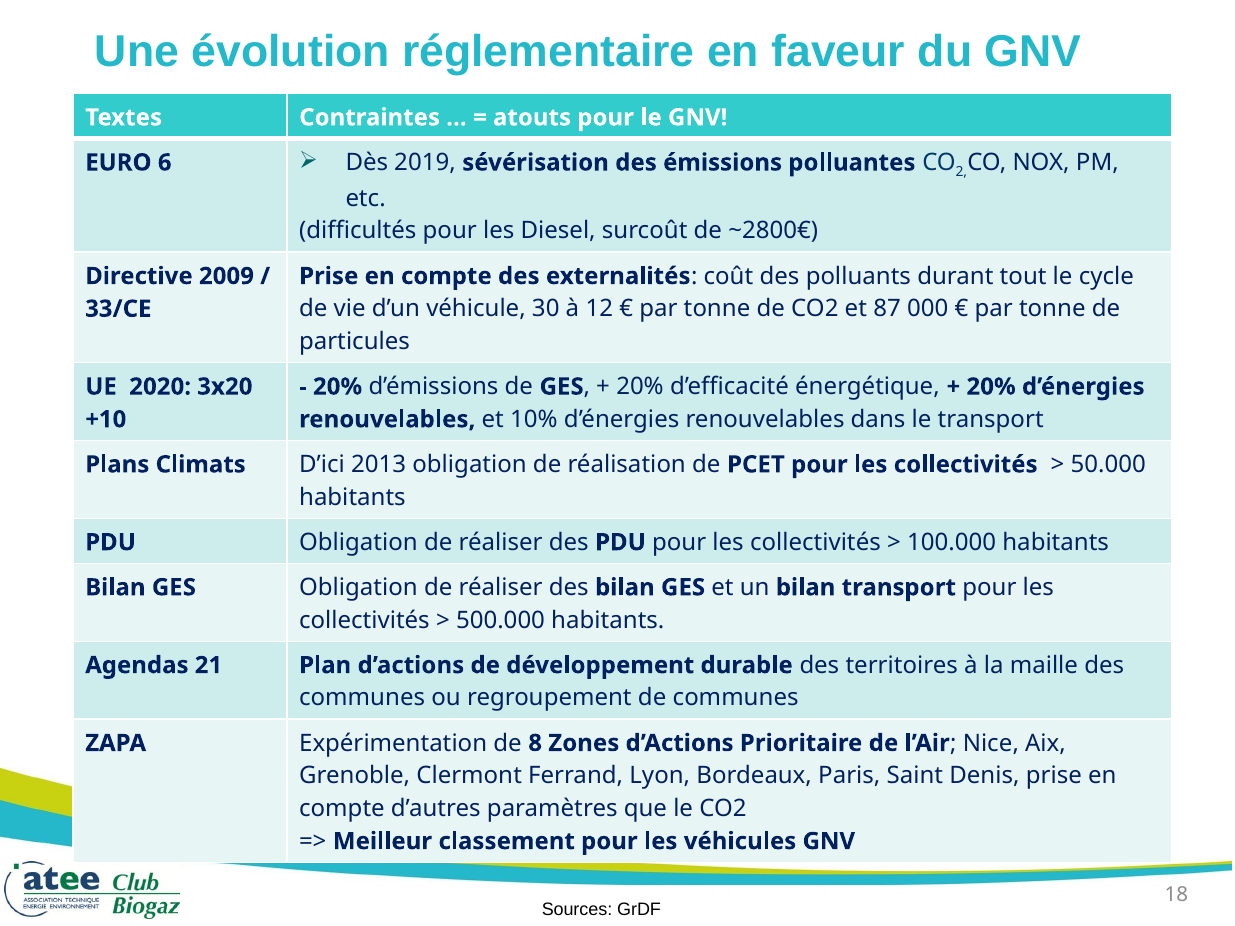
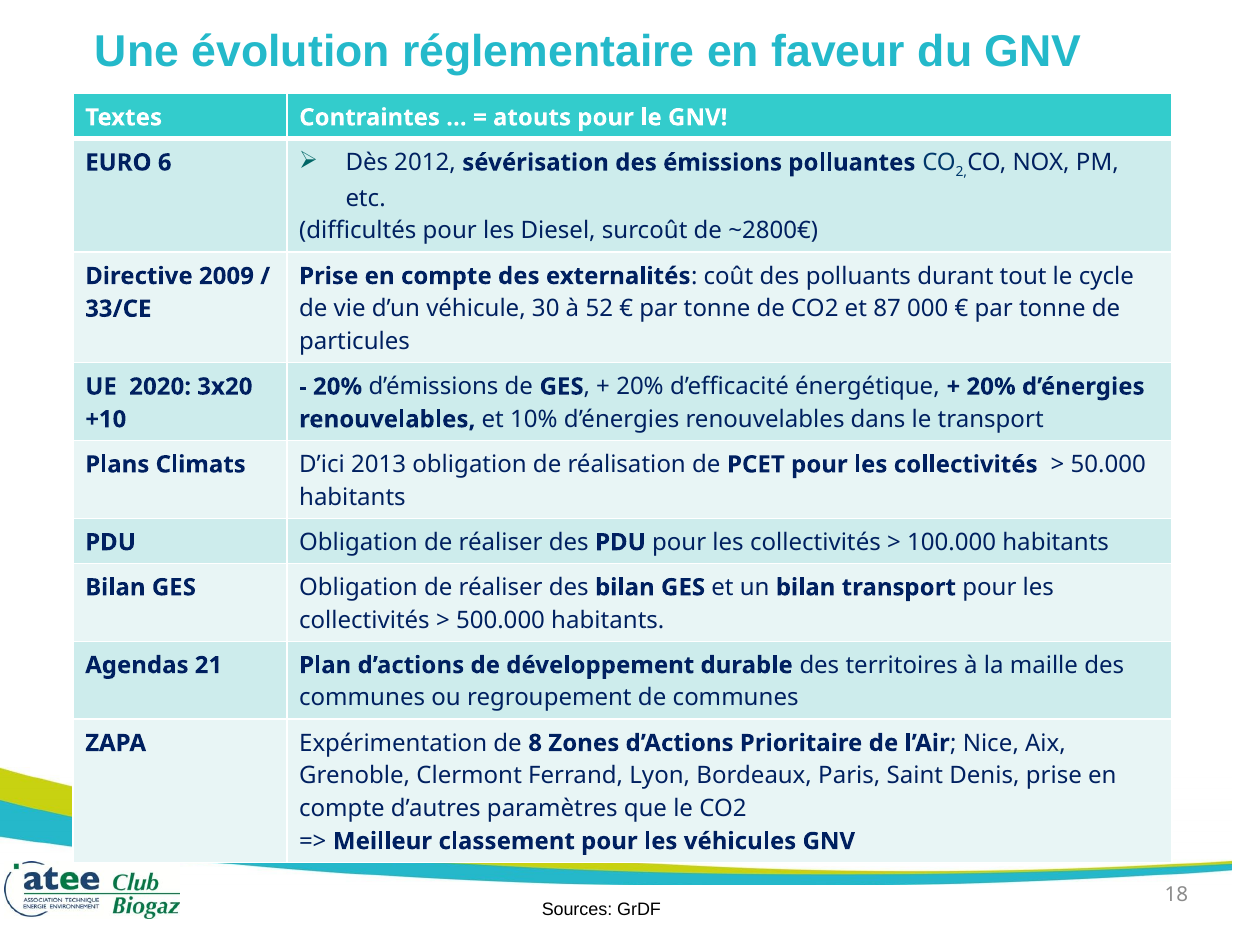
2019: 2019 -> 2012
12: 12 -> 52
